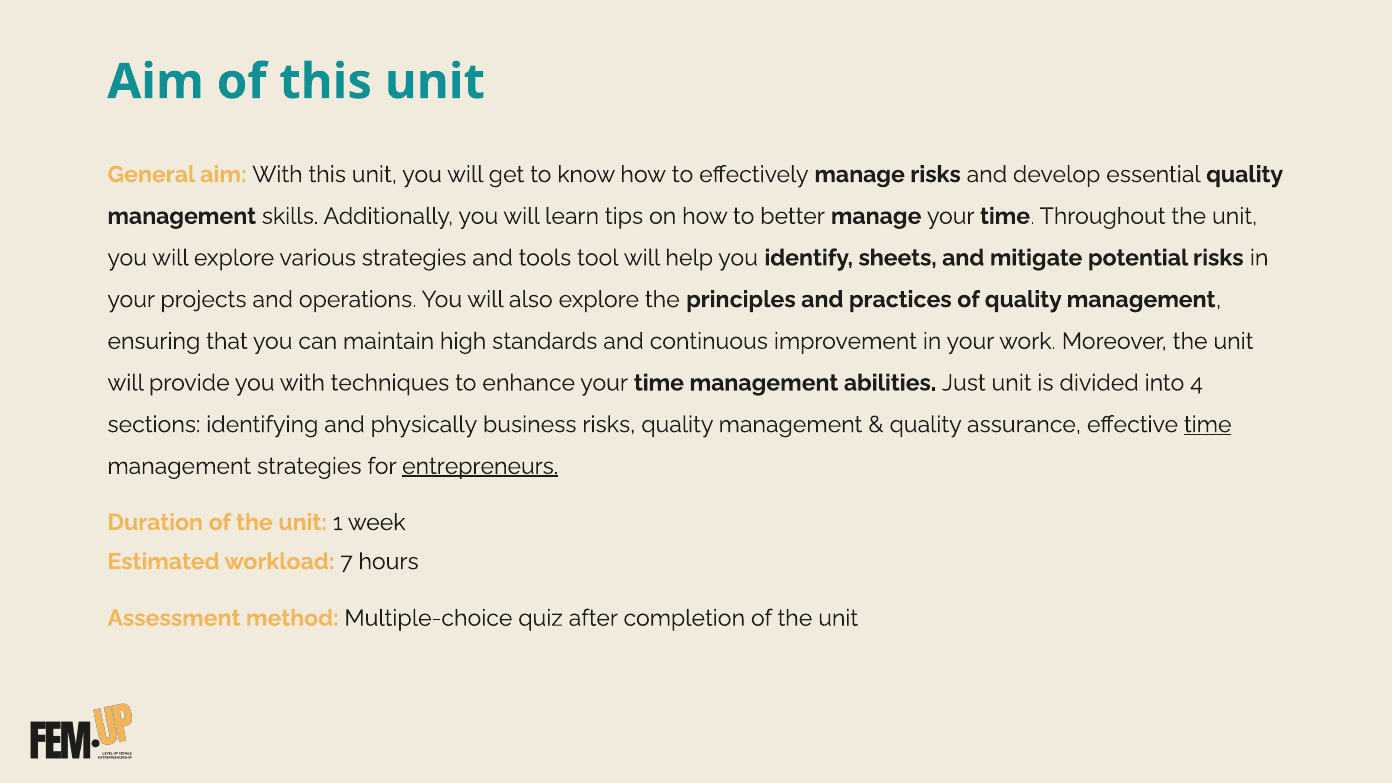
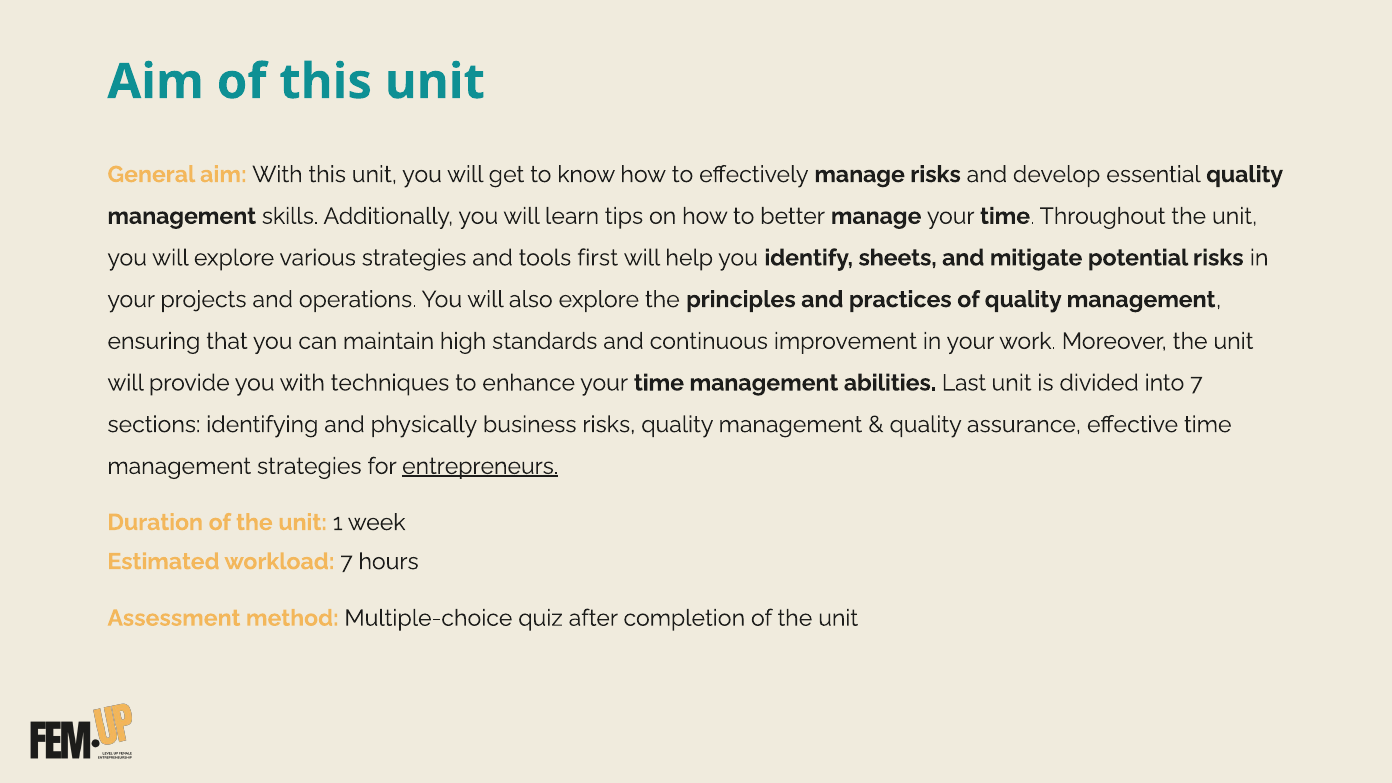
tool: tool -> first
Just: Just -> Last
into 4: 4 -> 7
time at (1208, 425) underline: present -> none
